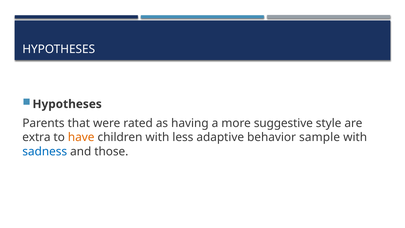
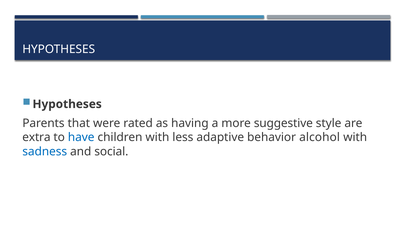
have colour: orange -> blue
sample: sample -> alcohol
those: those -> social
